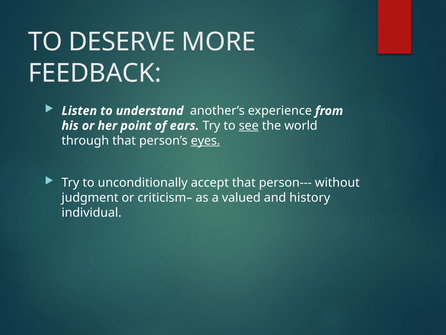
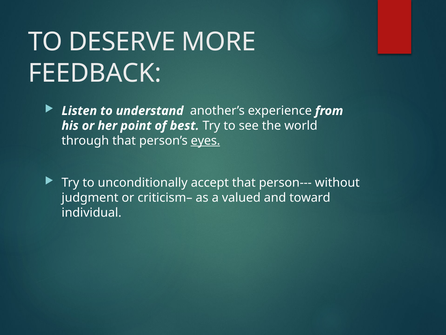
ears: ears -> best
see underline: present -> none
history: history -> toward
